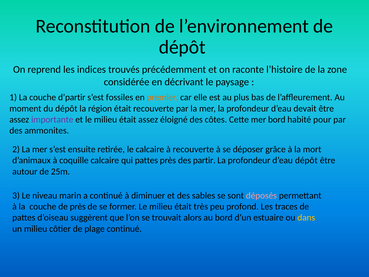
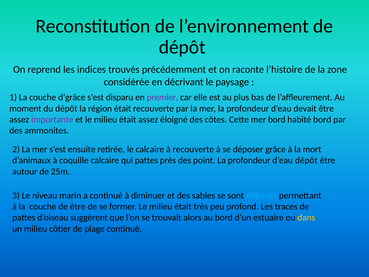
d’partir: d’partir -> d’grâce
fossiles: fossiles -> disparu
premier colour: orange -> purple
habité pour: pour -> bord
partir: partir -> point
déposés colour: pink -> light blue
de près: près -> être
